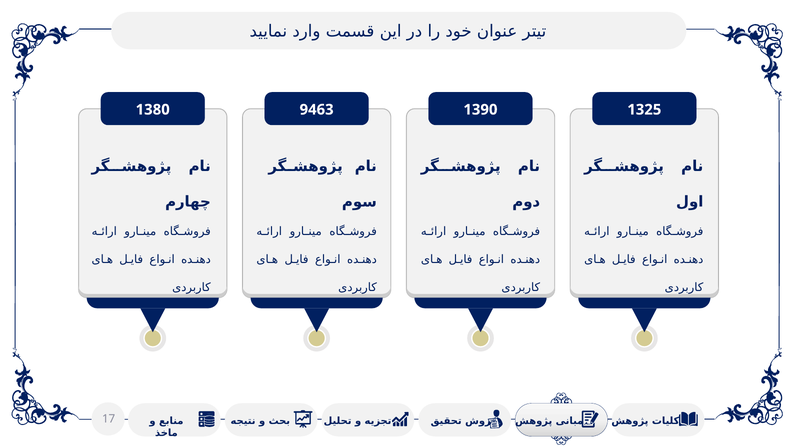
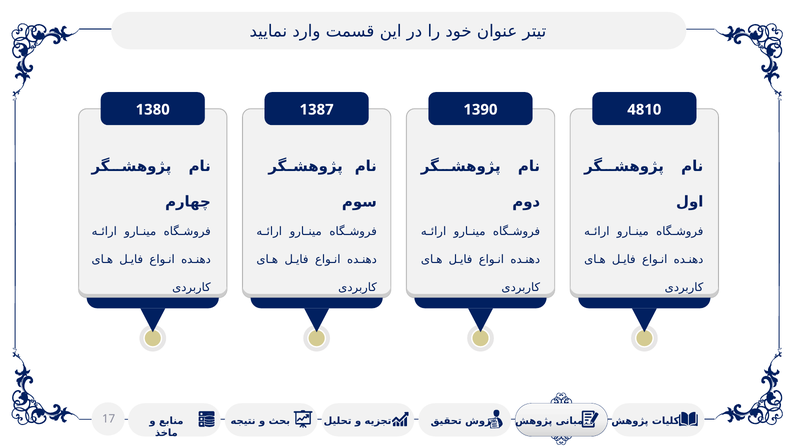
9463: 9463 -> 1387
1325: 1325 -> 4810
